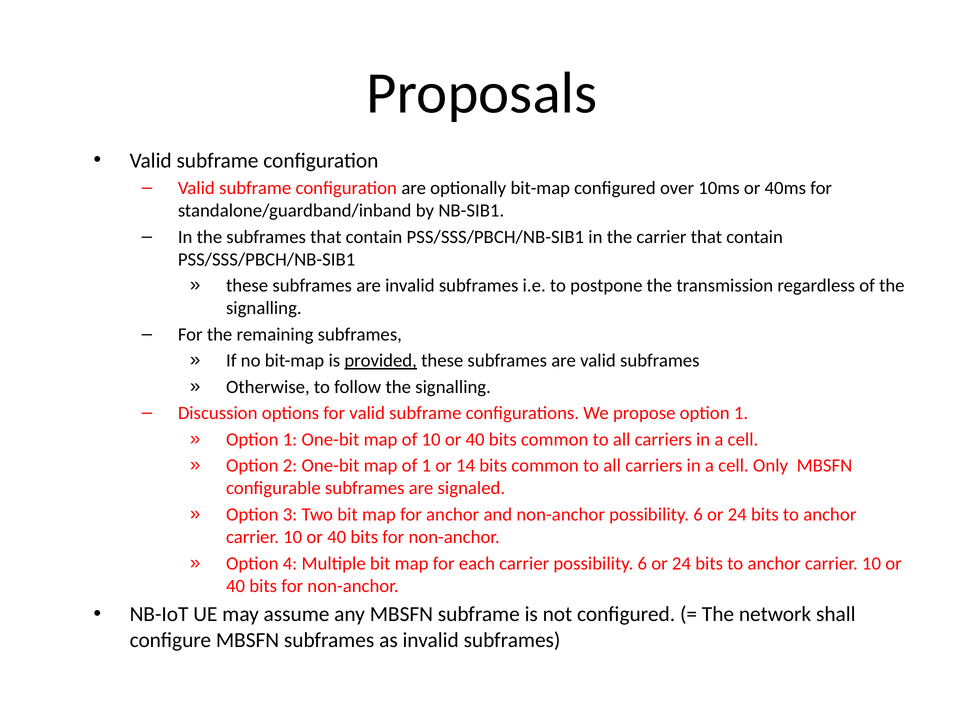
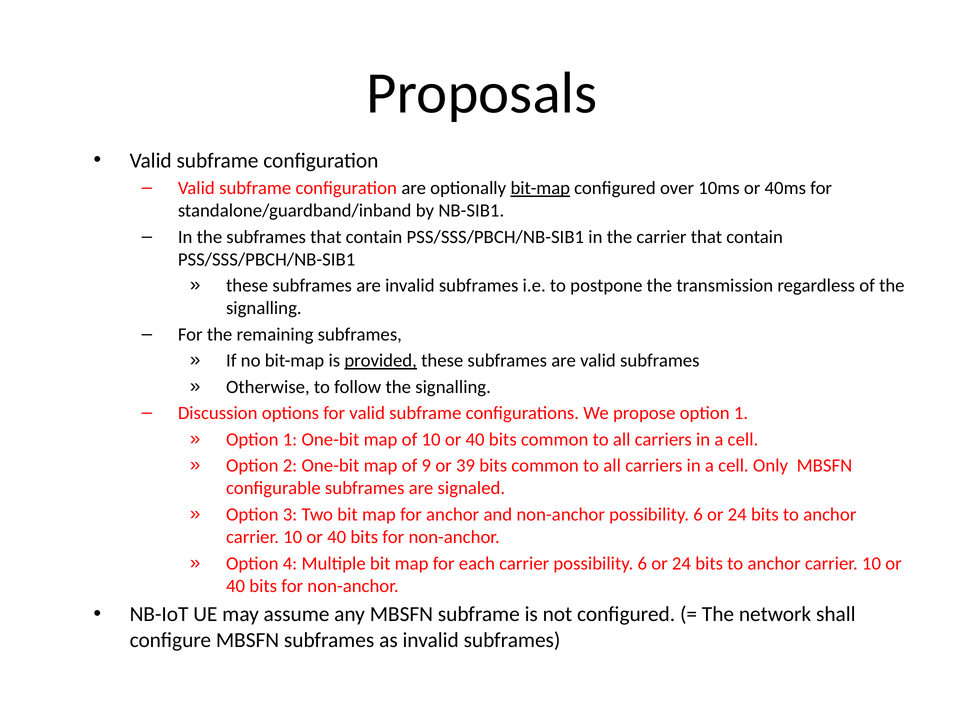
bit-map at (540, 188) underline: none -> present
of 1: 1 -> 9
14: 14 -> 39
